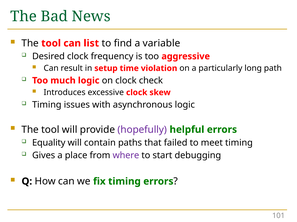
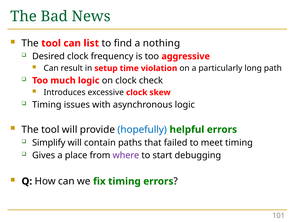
variable: variable -> nothing
hopefully colour: purple -> blue
Equality: Equality -> Simplify
